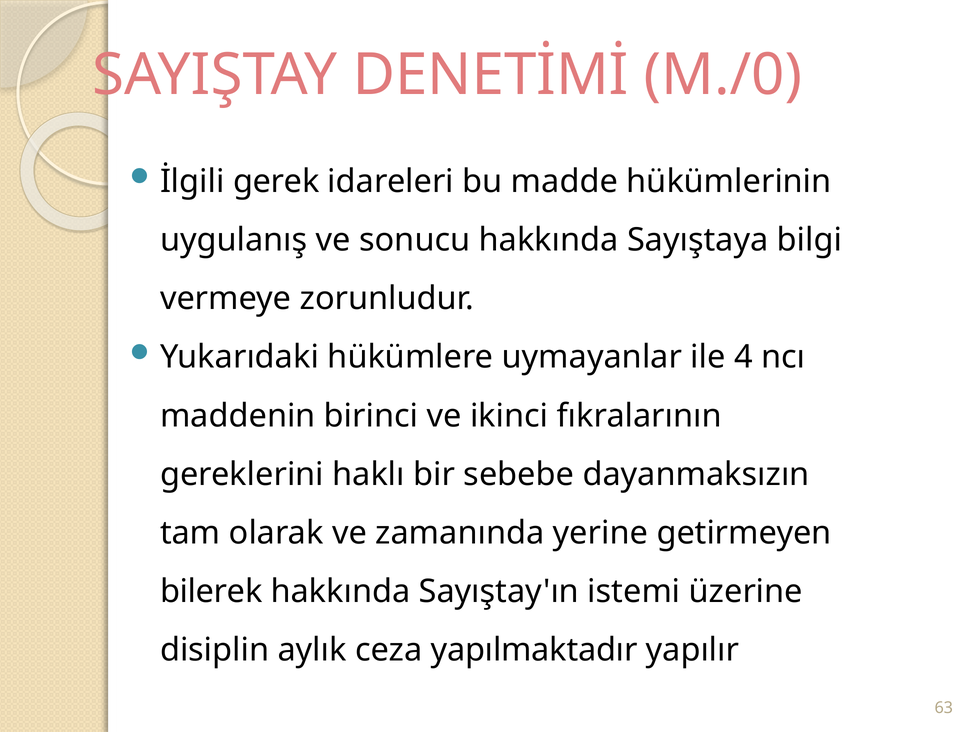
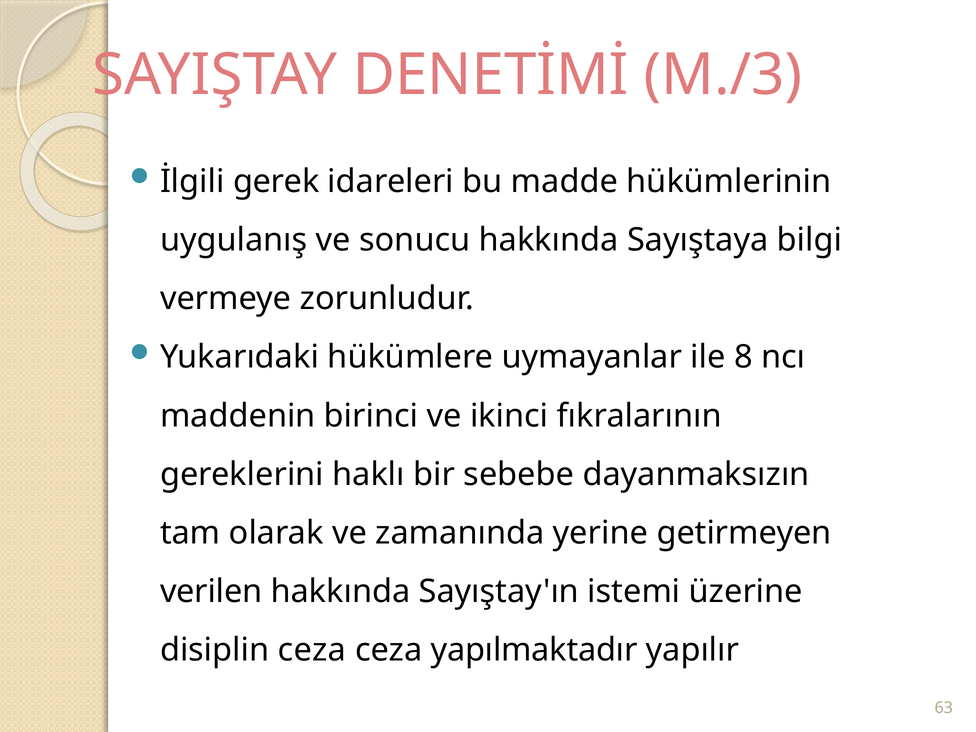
M./0: M./0 -> M./3
4: 4 -> 8
bilerek: bilerek -> verilen
disiplin aylık: aylık -> ceza
